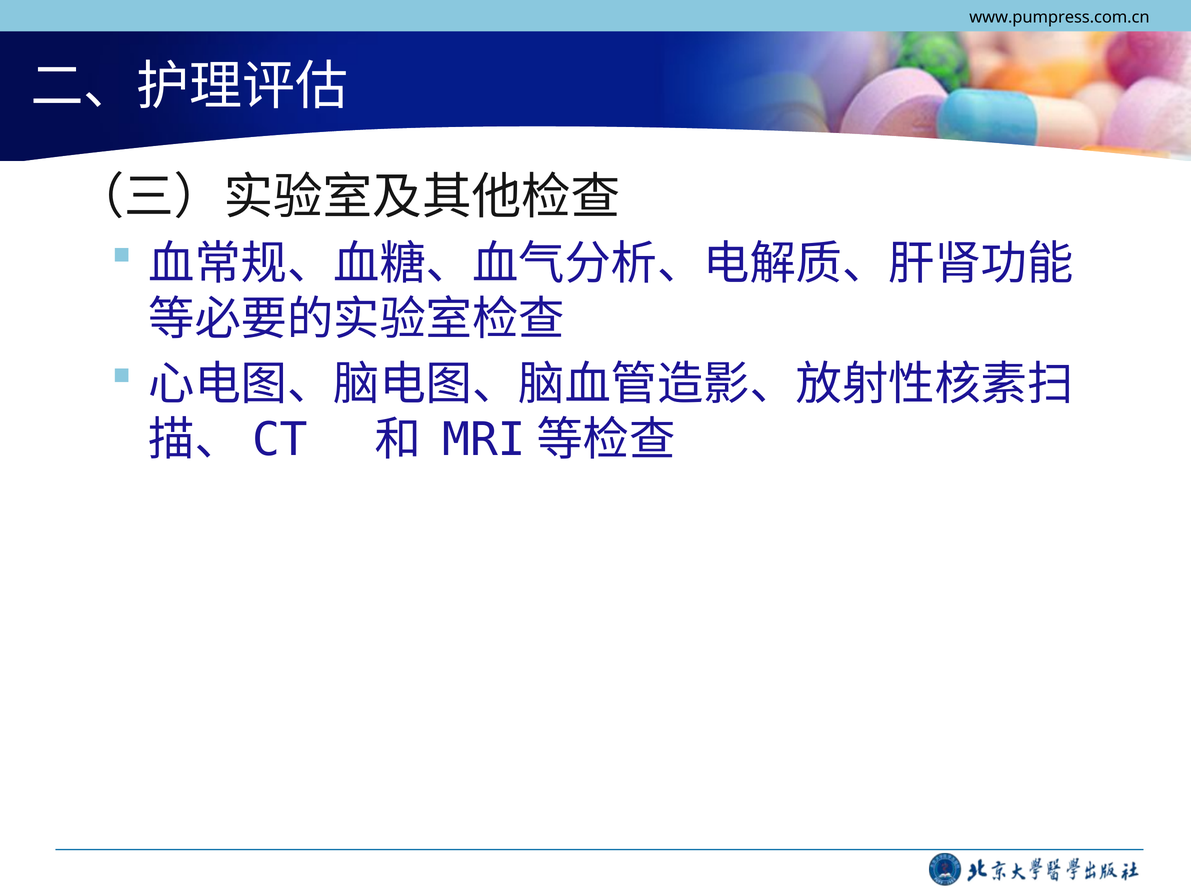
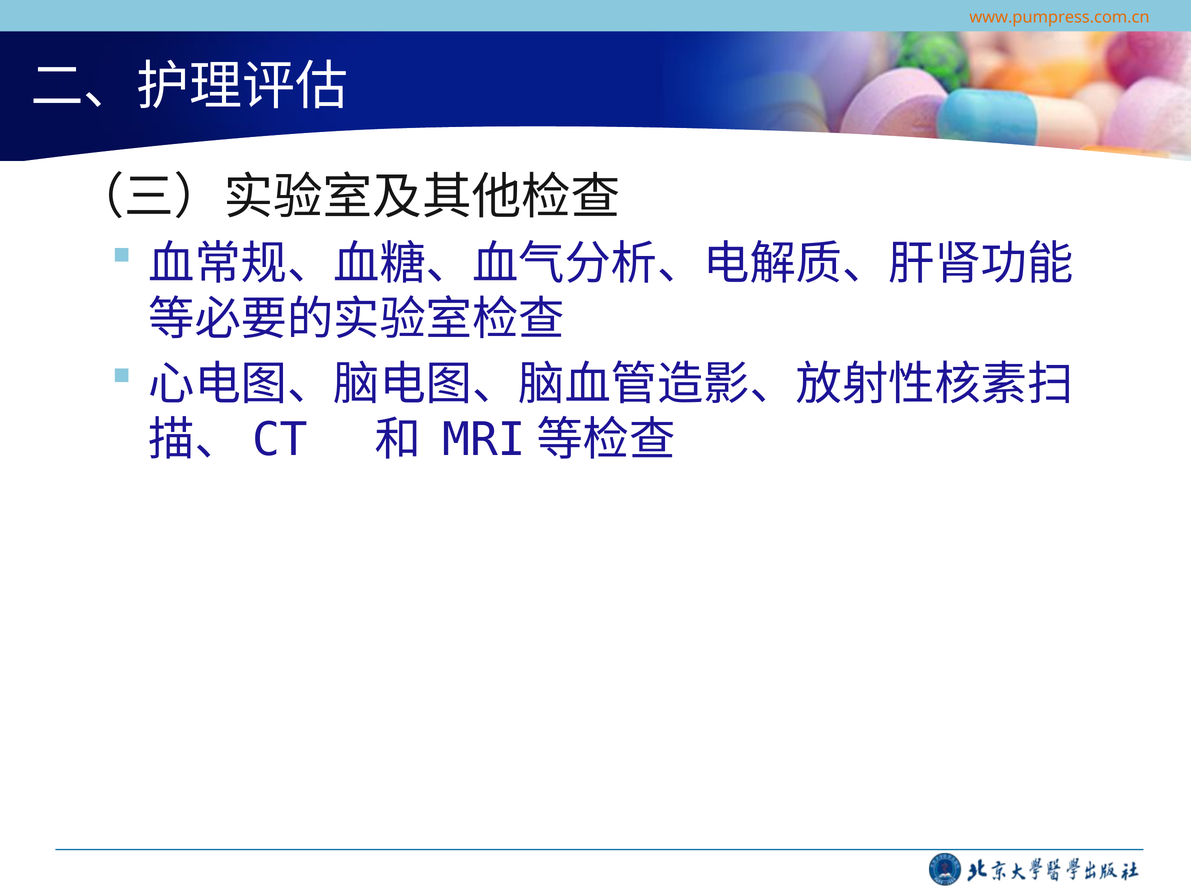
www.pumpress.com.cn colour: black -> orange
